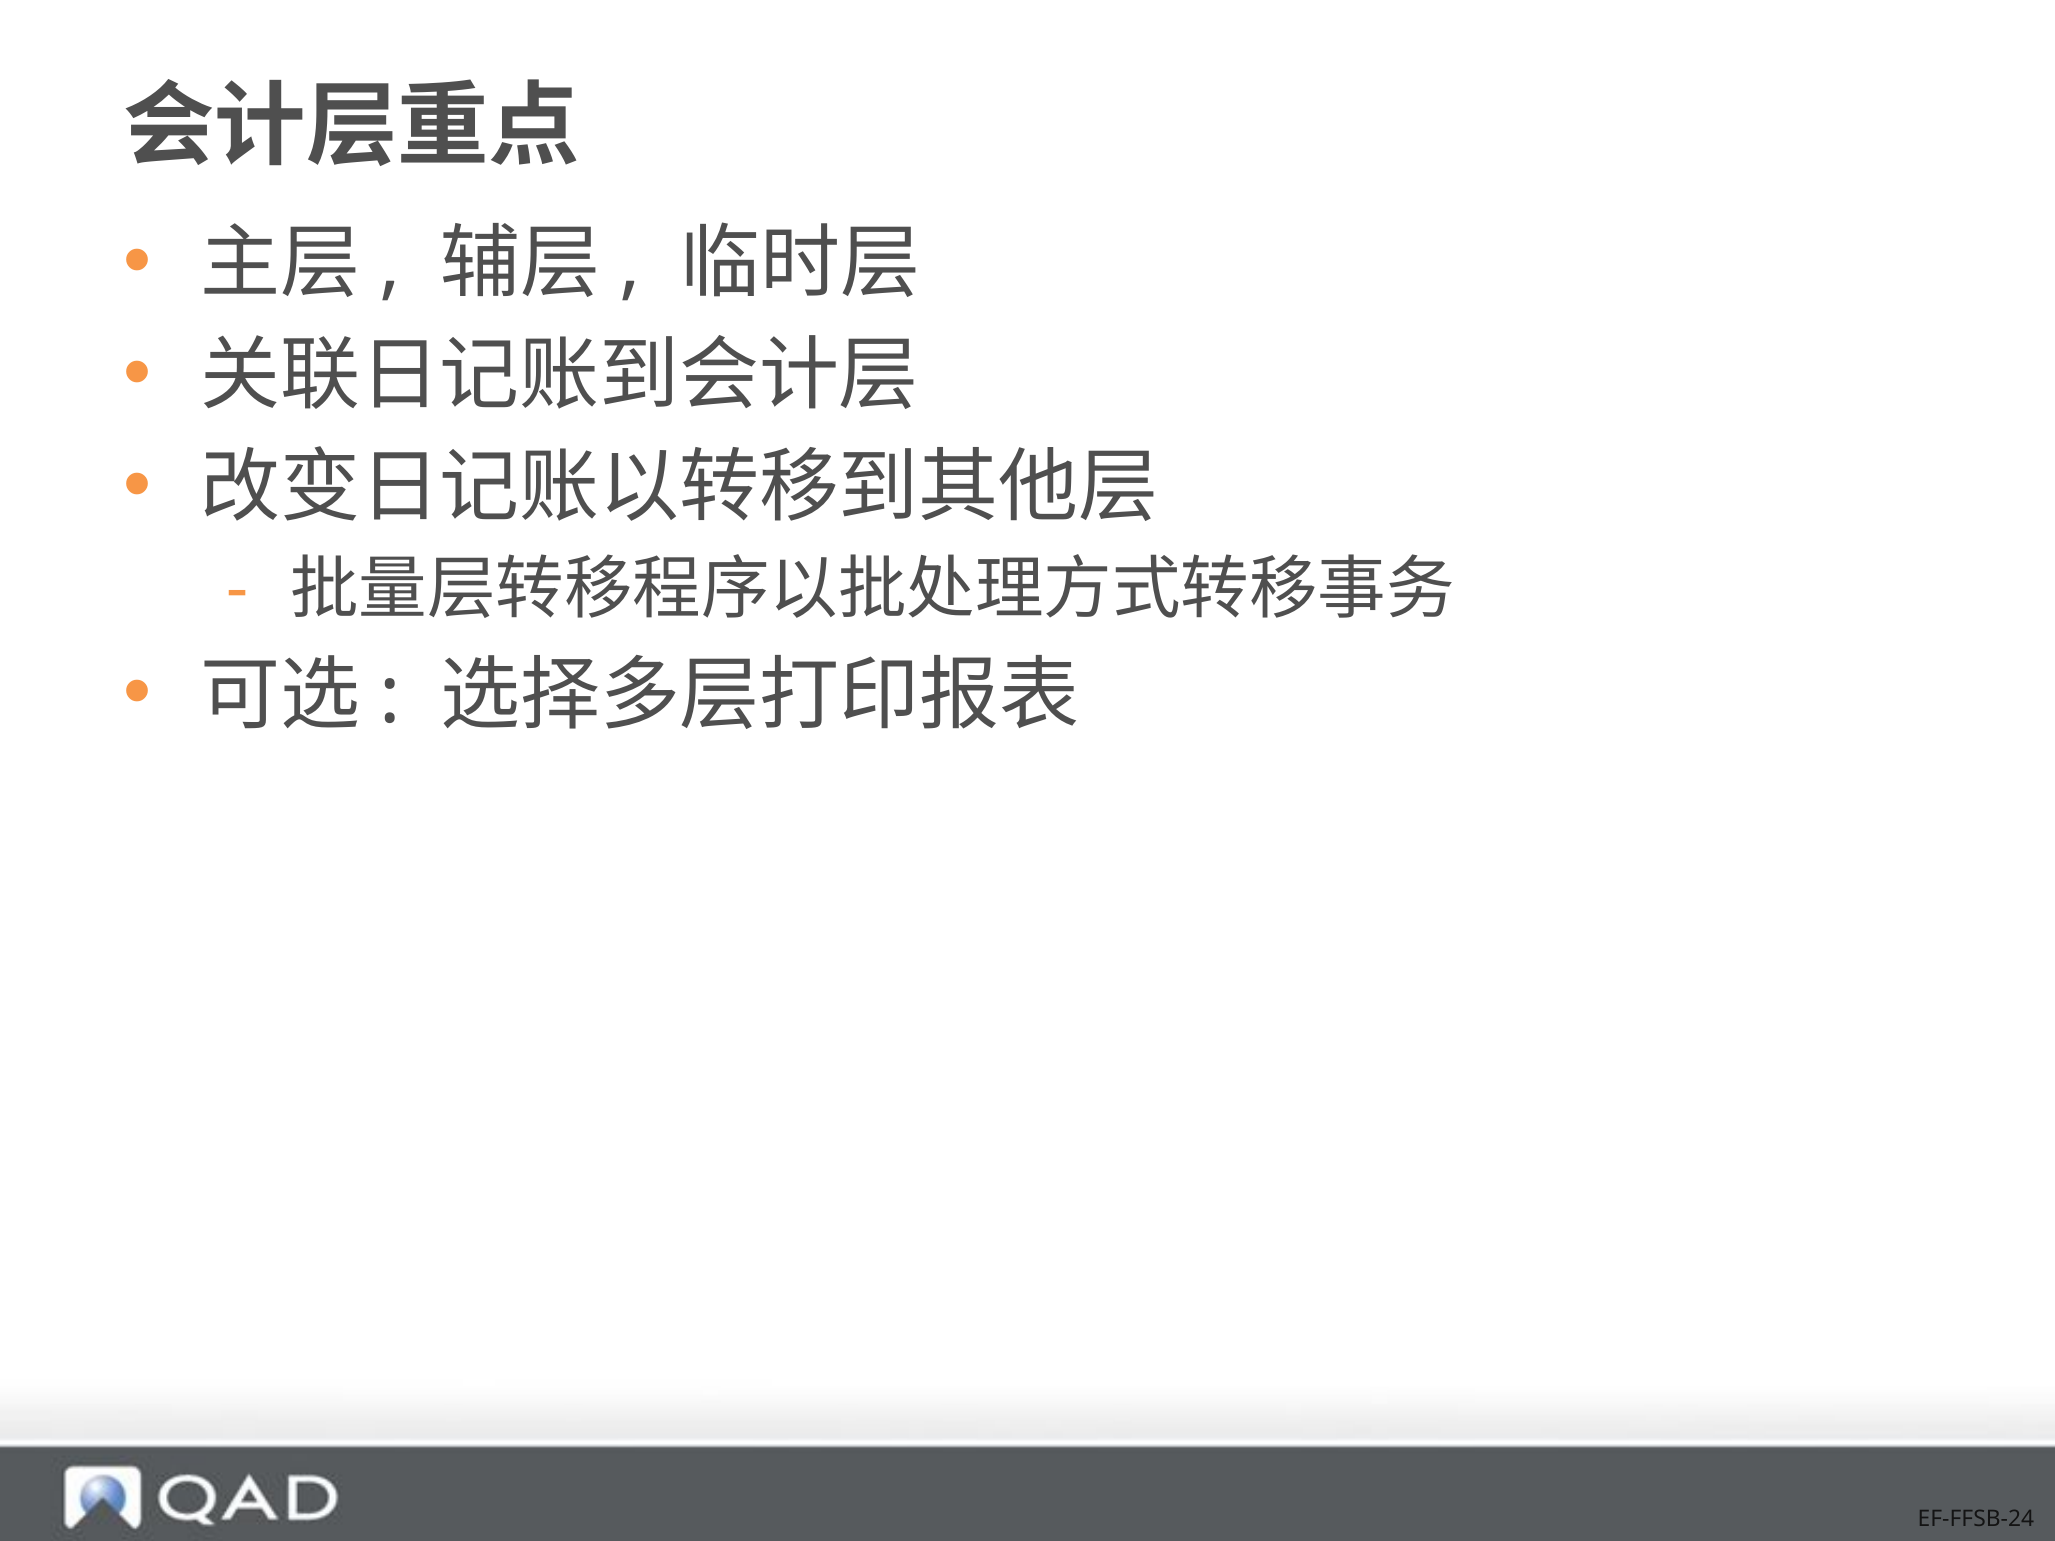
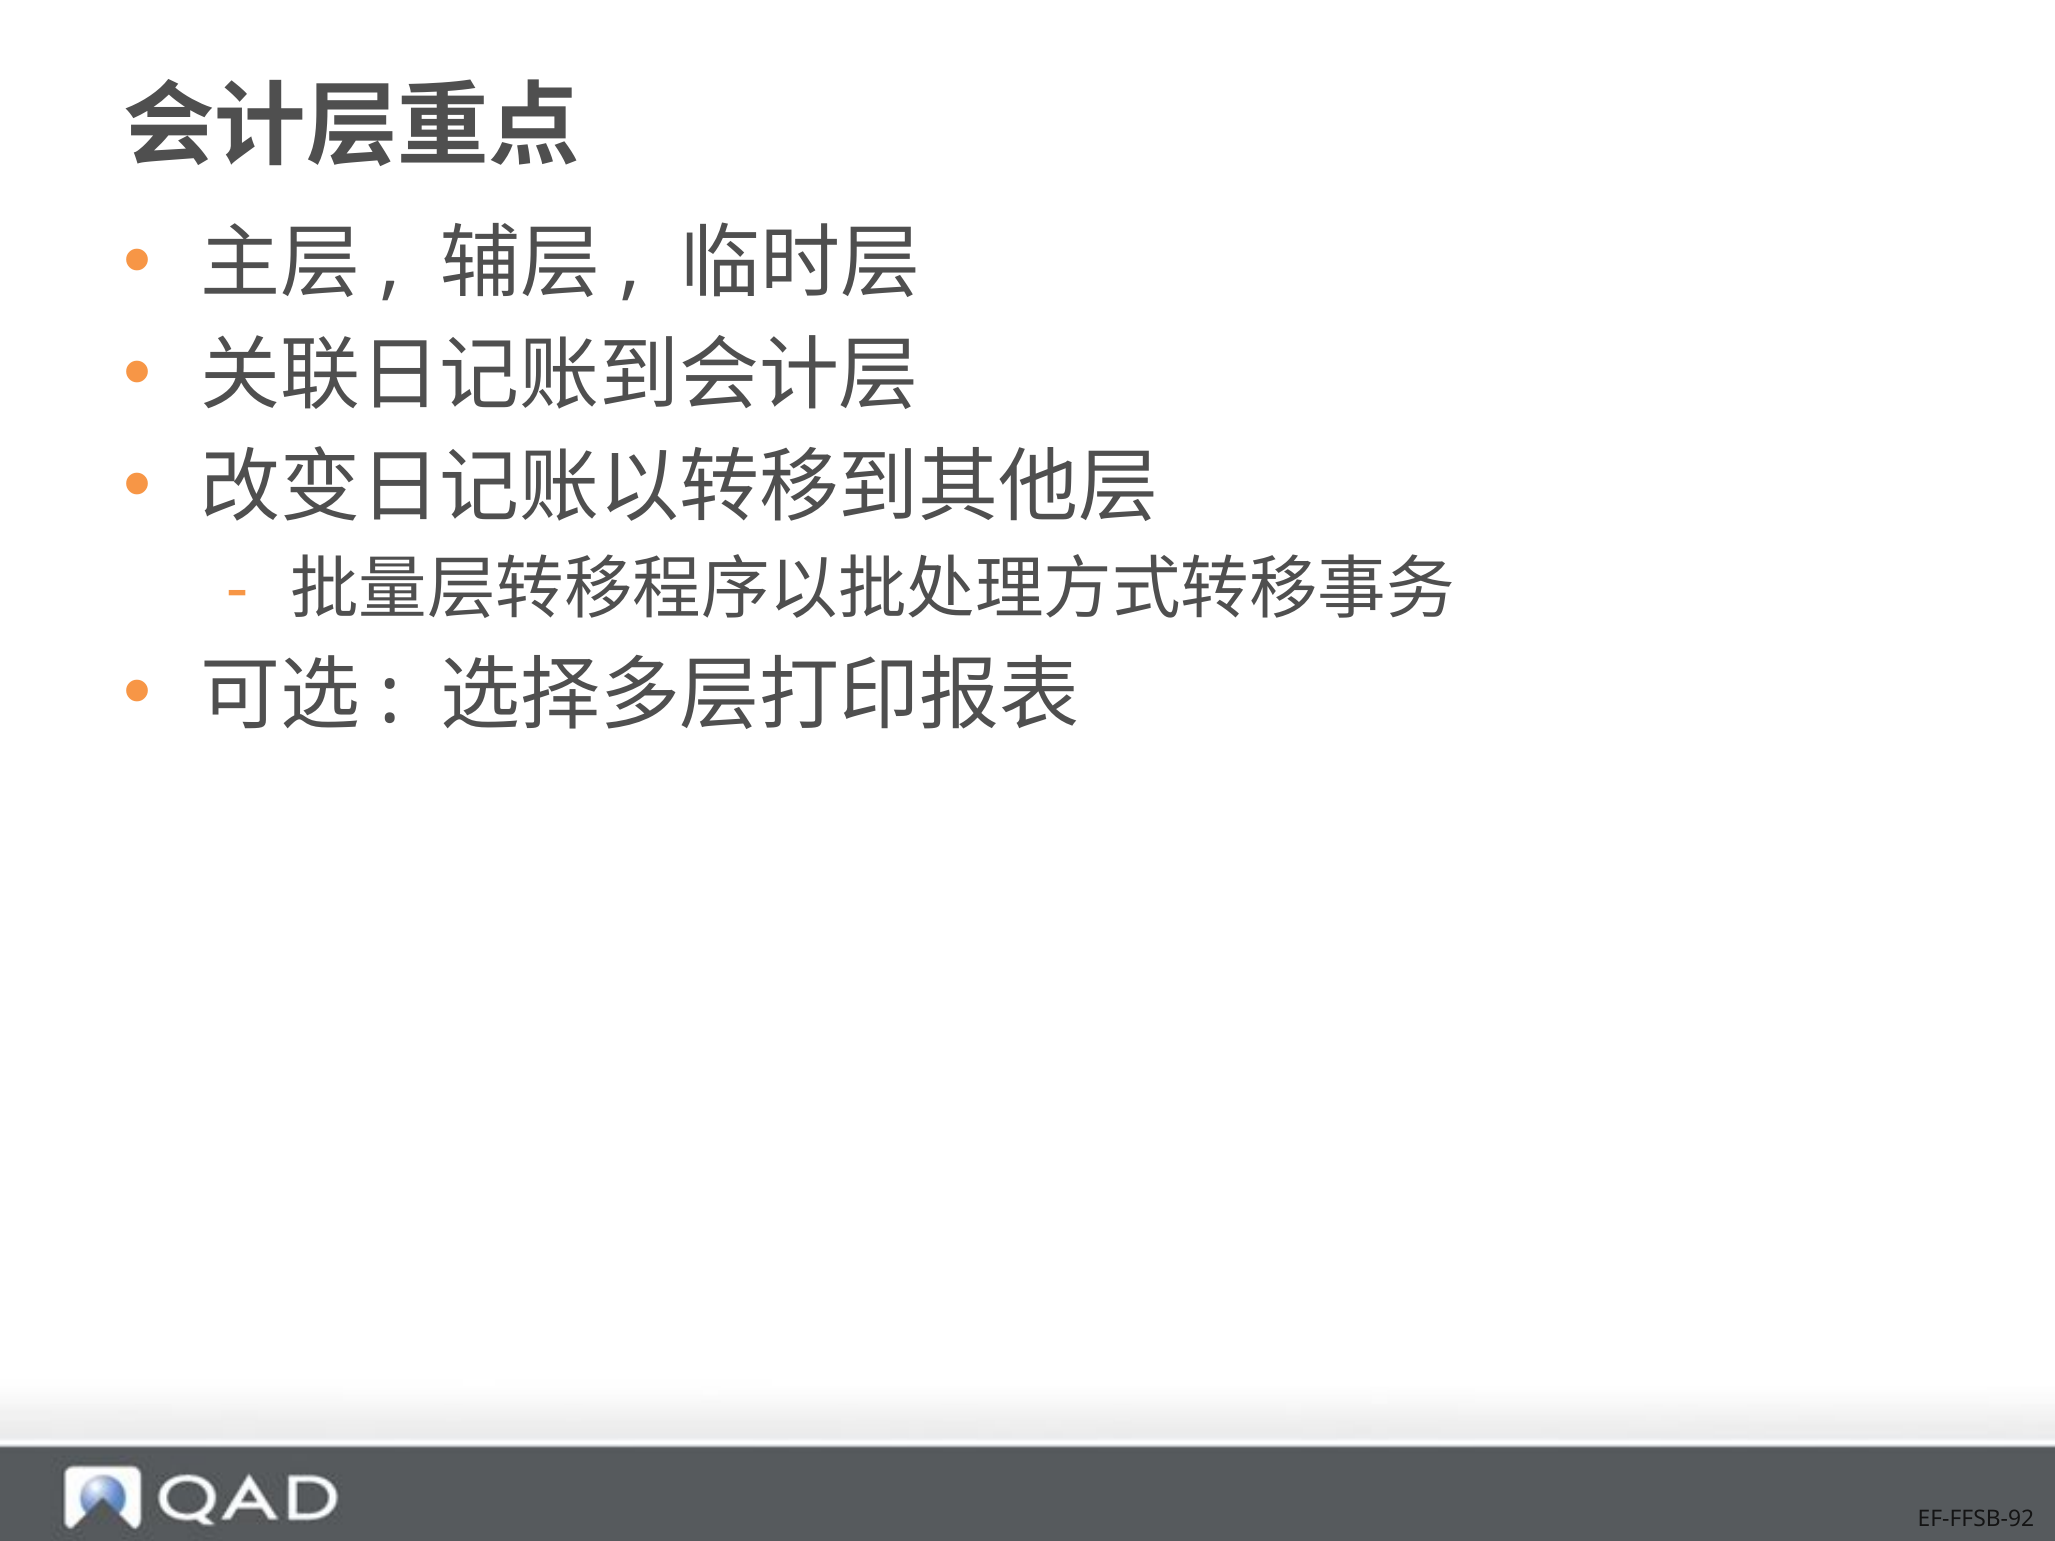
EF-FFSB-24: EF-FFSB-24 -> EF-FFSB-92
